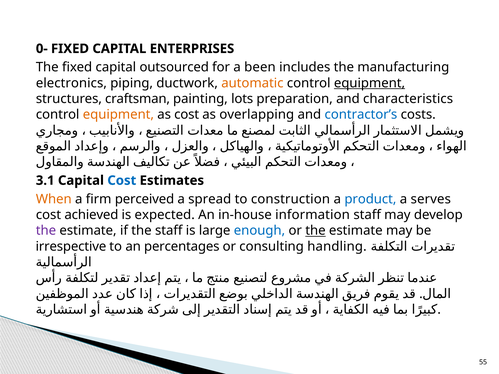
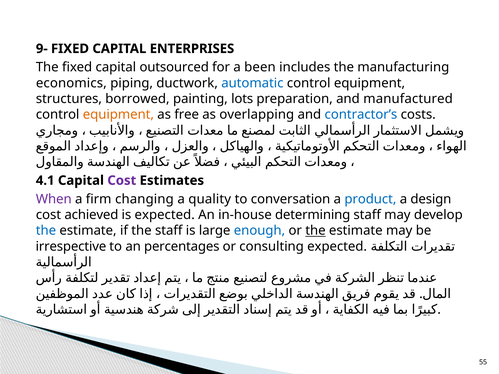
0-: 0- -> 9-
electronics: electronics -> economics
automatic colour: orange -> blue
equipment at (369, 83) underline: present -> none
craftsman: craftsman -> borrowed
characteristics: characteristics -> manufactured
as cost: cost -> free
3.1: 3.1 -> 4.1
Cost at (122, 181) colour: blue -> purple
When colour: orange -> purple
perceived: perceived -> changing
spread: spread -> quality
construction: construction -> conversation
serves: serves -> design
information: information -> determining
the at (46, 231) colour: purple -> blue
consulting handling: handling -> expected
